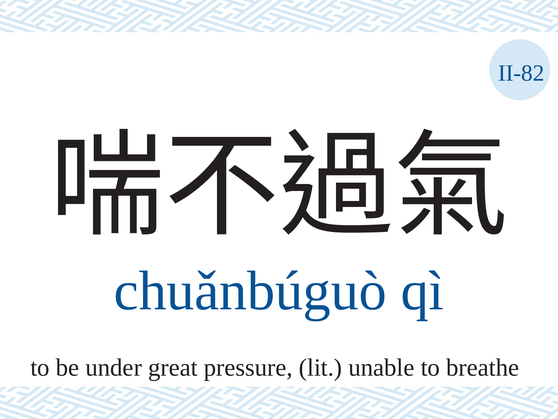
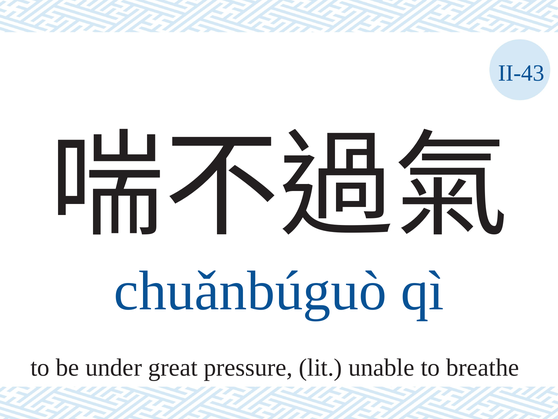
II-82: II-82 -> II-43
